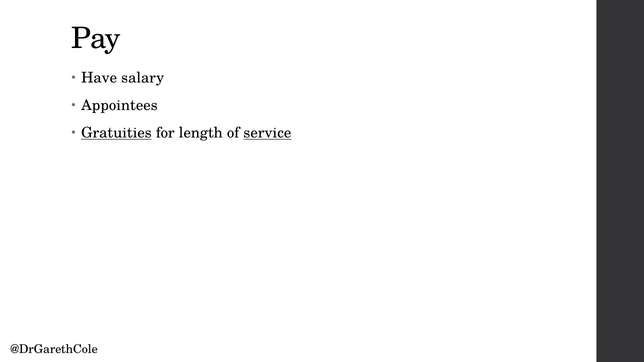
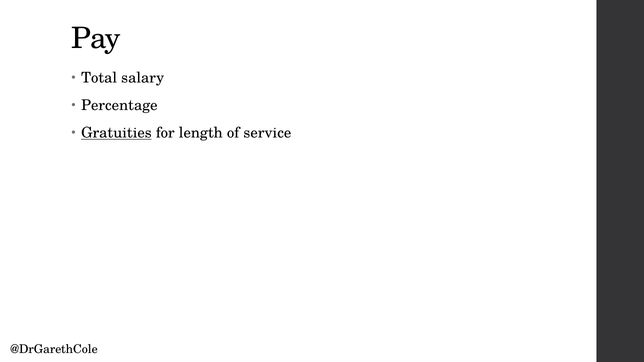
Have: Have -> Total
Appointees: Appointees -> Percentage
service underline: present -> none
